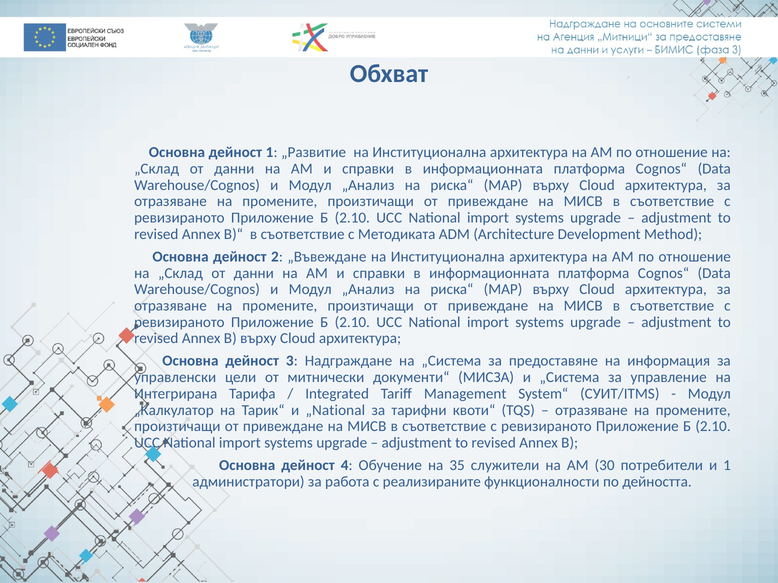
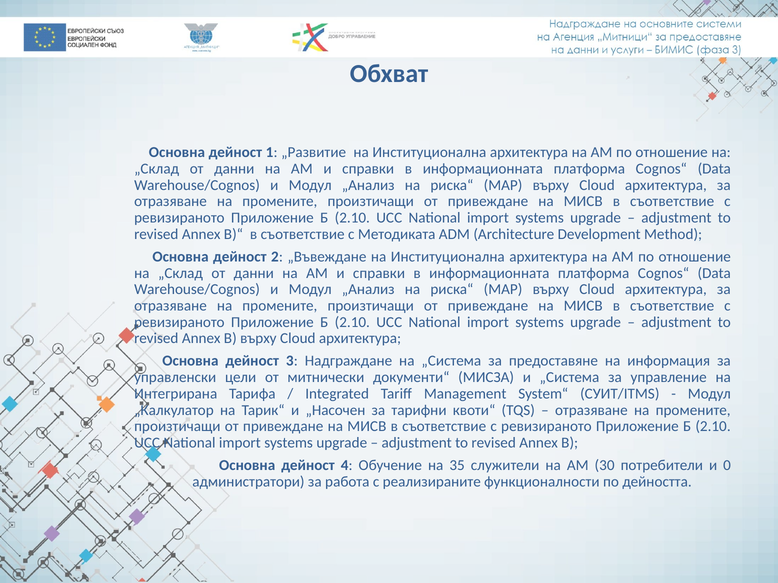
„National: „National -> „Насочен
и 1: 1 -> 0
